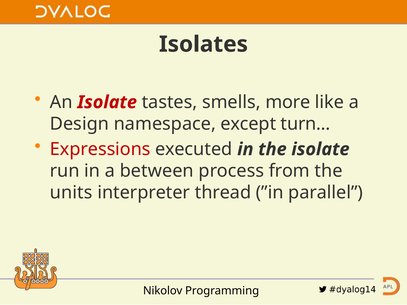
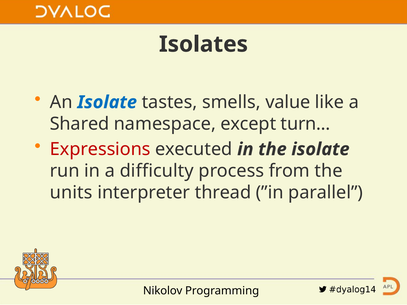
Isolate at (107, 102) colour: red -> blue
more: more -> value
Design: Design -> Shared
between: between -> difficulty
